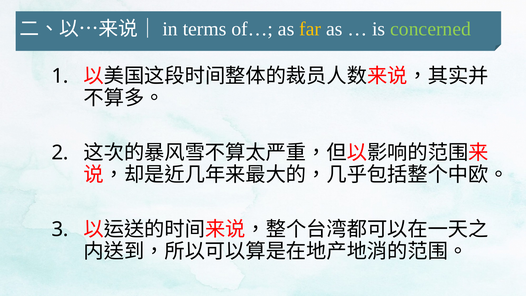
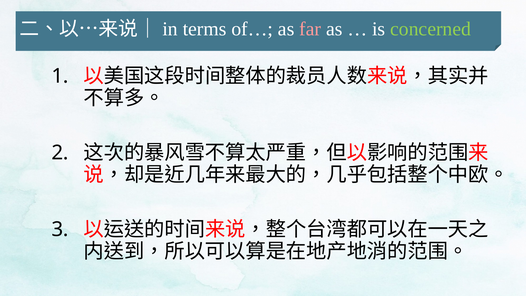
far colour: yellow -> pink
